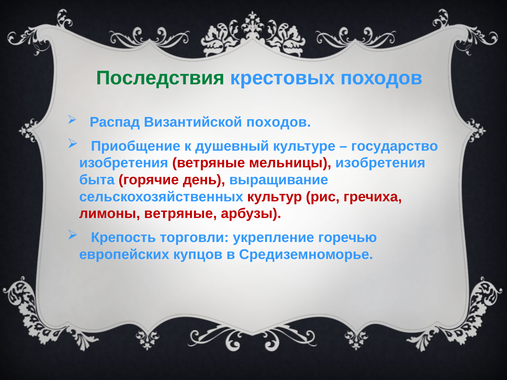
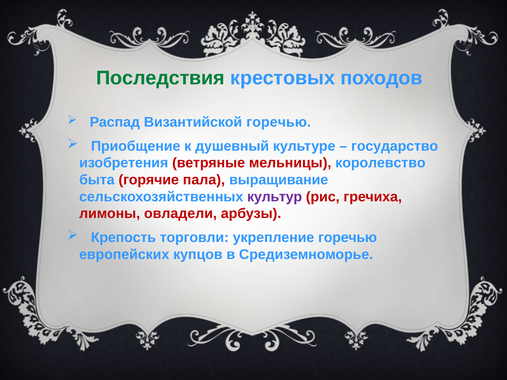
Византийской походов: походов -> горечью
мельницы изобретения: изобретения -> королевство
день: день -> пала
культур colour: red -> purple
лимоны ветряные: ветряные -> овладели
